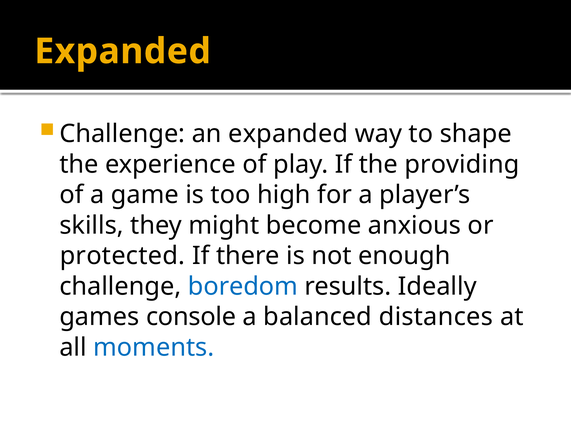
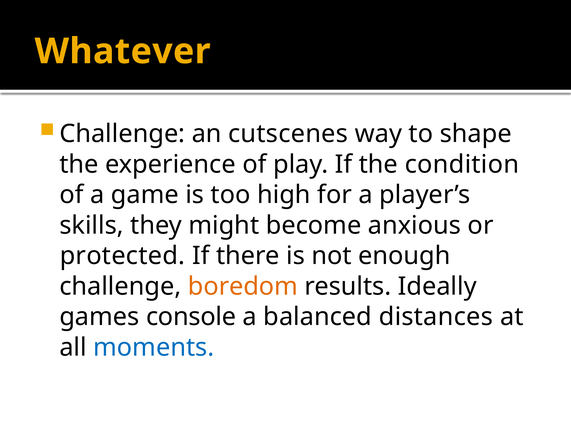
Expanded at (123, 51): Expanded -> Whatever
an expanded: expanded -> cutscenes
providing: providing -> condition
boredom colour: blue -> orange
